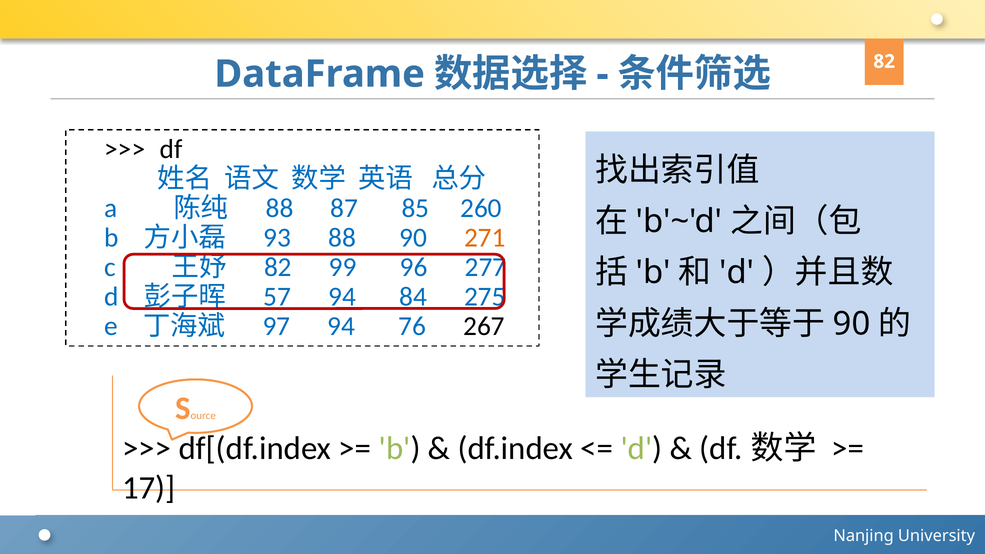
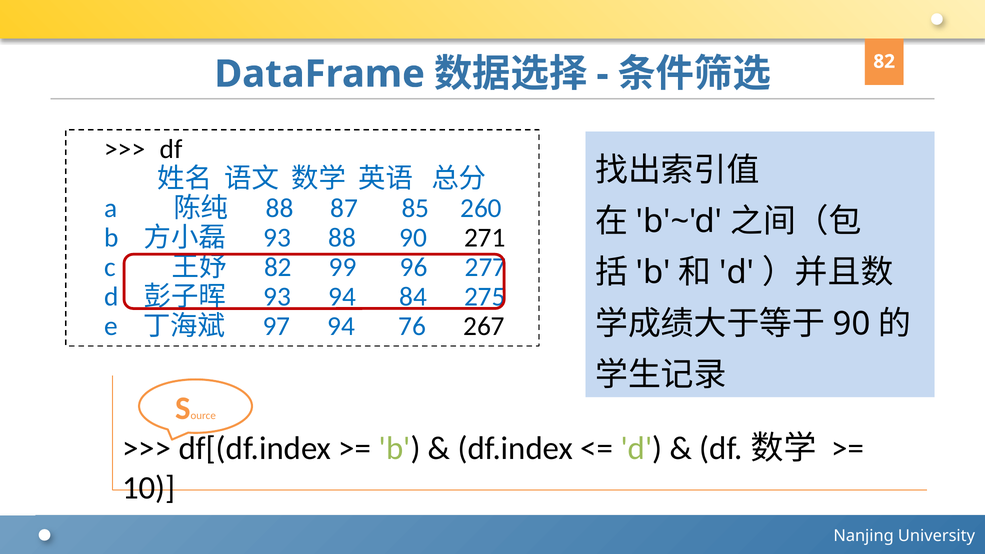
271 colour: orange -> black
57 at (277, 297): 57 -> 93
17: 17 -> 10
